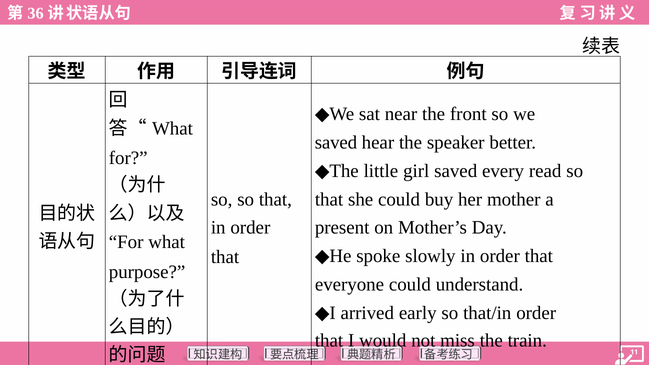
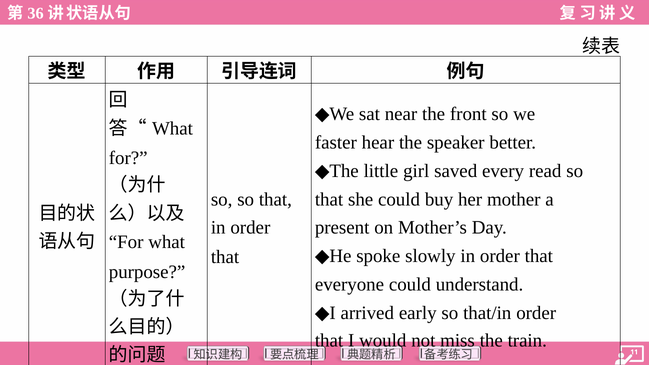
saved at (336, 143): saved -> faster
